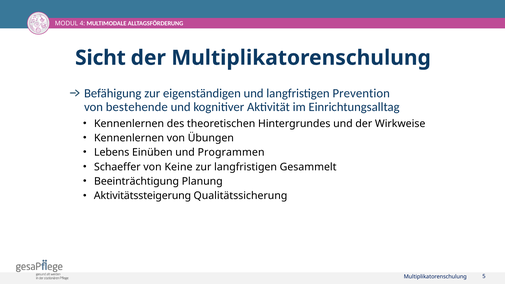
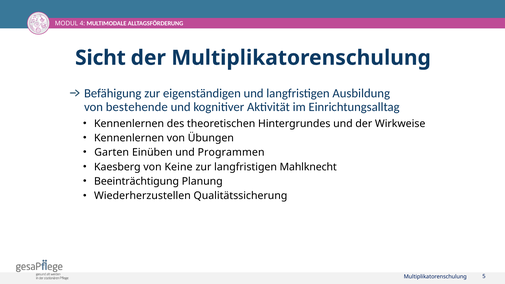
Prevention: Prevention -> Ausbildung
Lebens: Lebens -> Garten
Schaeffer: Schaeffer -> Kaesberg
Gesammelt: Gesammelt -> Mahlknecht
Aktivitätssteigerung: Aktivitätssteigerung -> Wiederherzustellen
